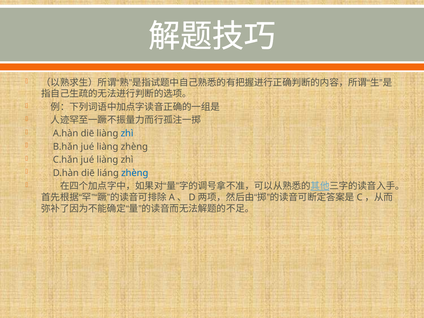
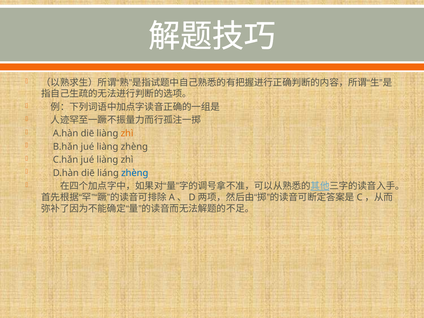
zhì at (127, 133) colour: blue -> orange
